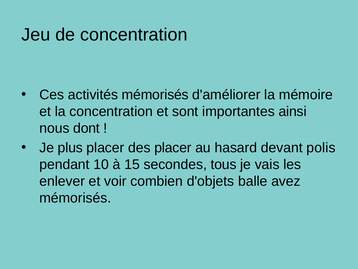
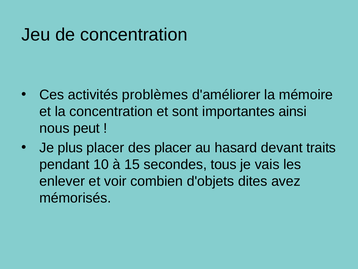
activités mémorisés: mémorisés -> problèmes
dont: dont -> peut
polis: polis -> traits
balle: balle -> dites
